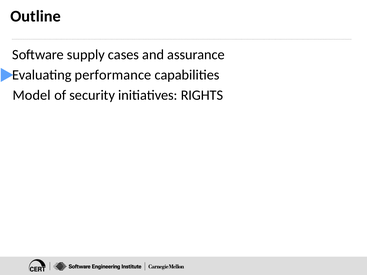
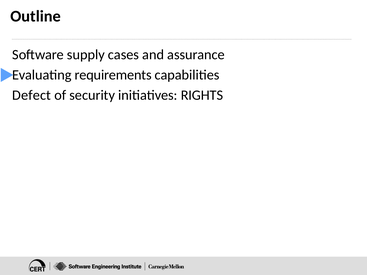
performance: performance -> requirements
Model: Model -> Defect
